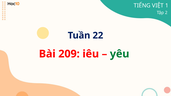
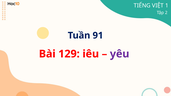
22: 22 -> 91
209: 209 -> 129
yêu colour: green -> purple
